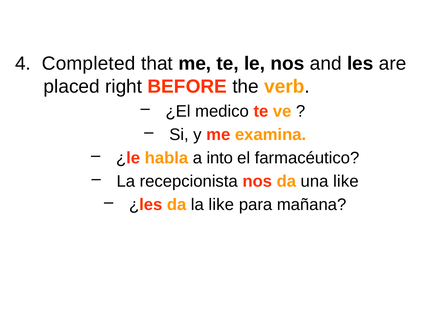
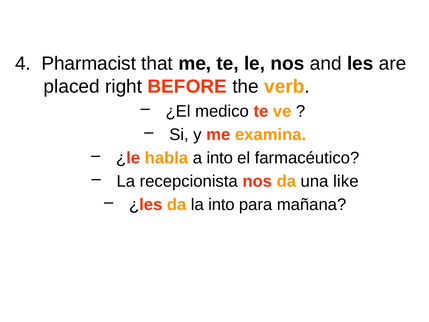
Completed: Completed -> Pharmacist
la like: like -> into
